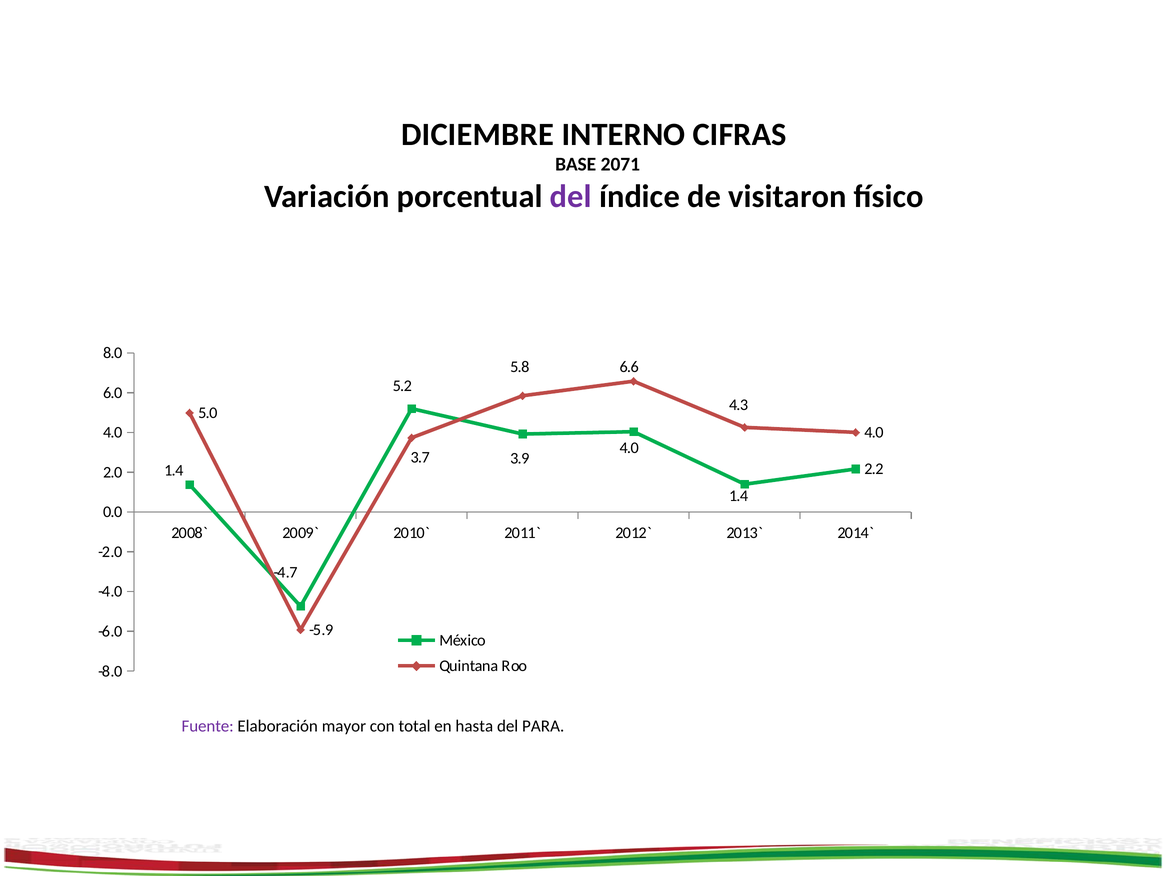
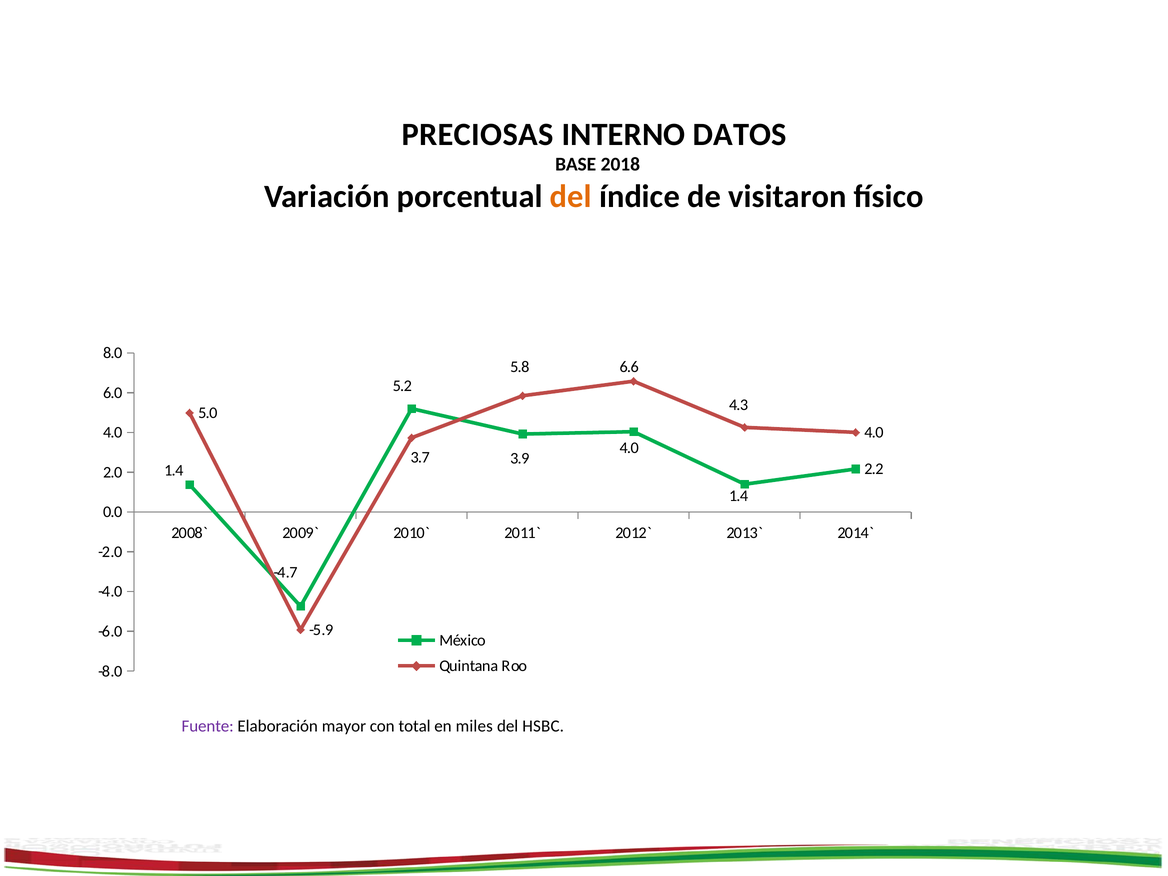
DICIEMBRE: DICIEMBRE -> PRECIOSAS
CIFRAS: CIFRAS -> DATOS
2071: 2071 -> 2018
del at (571, 197) colour: purple -> orange
hasta: hasta -> miles
PARA: PARA -> HSBC
